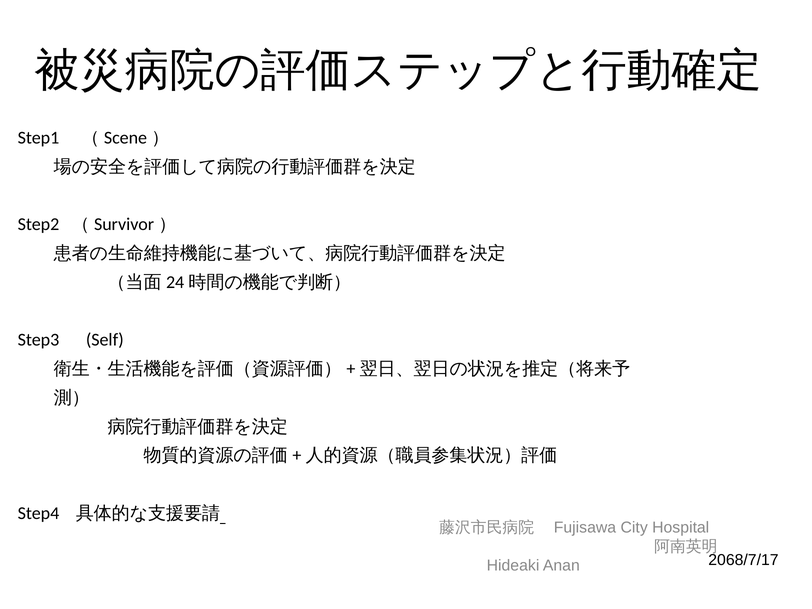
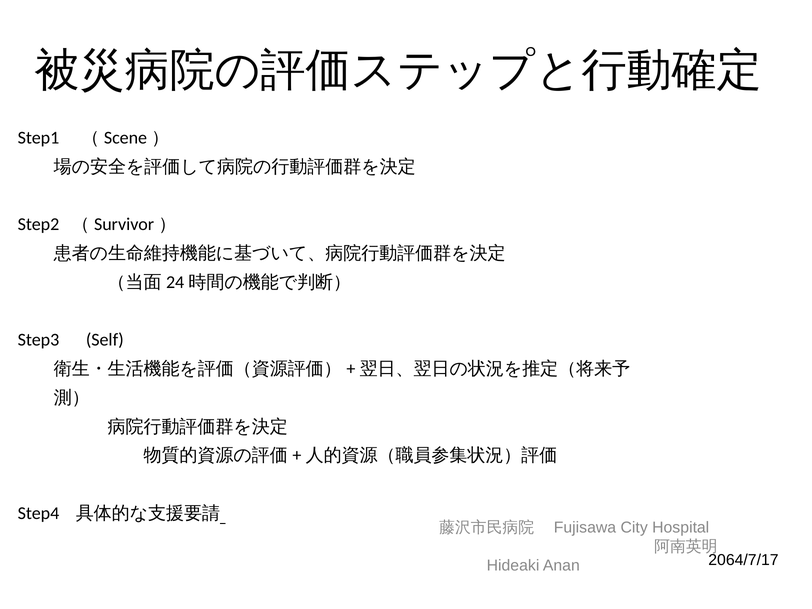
2068/7/17: 2068/7/17 -> 2064/7/17
